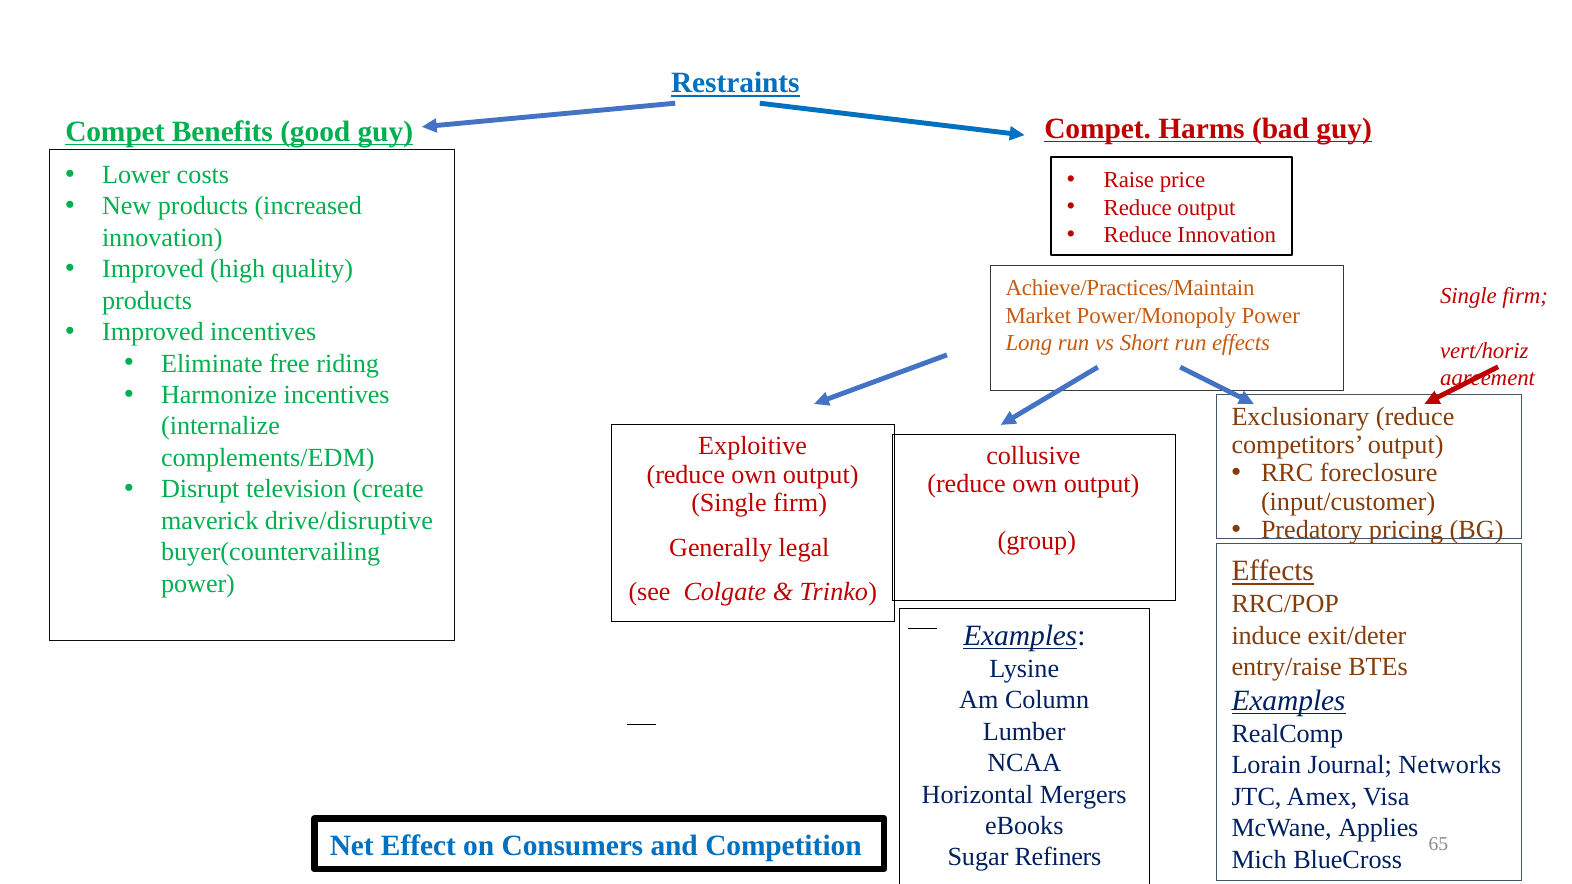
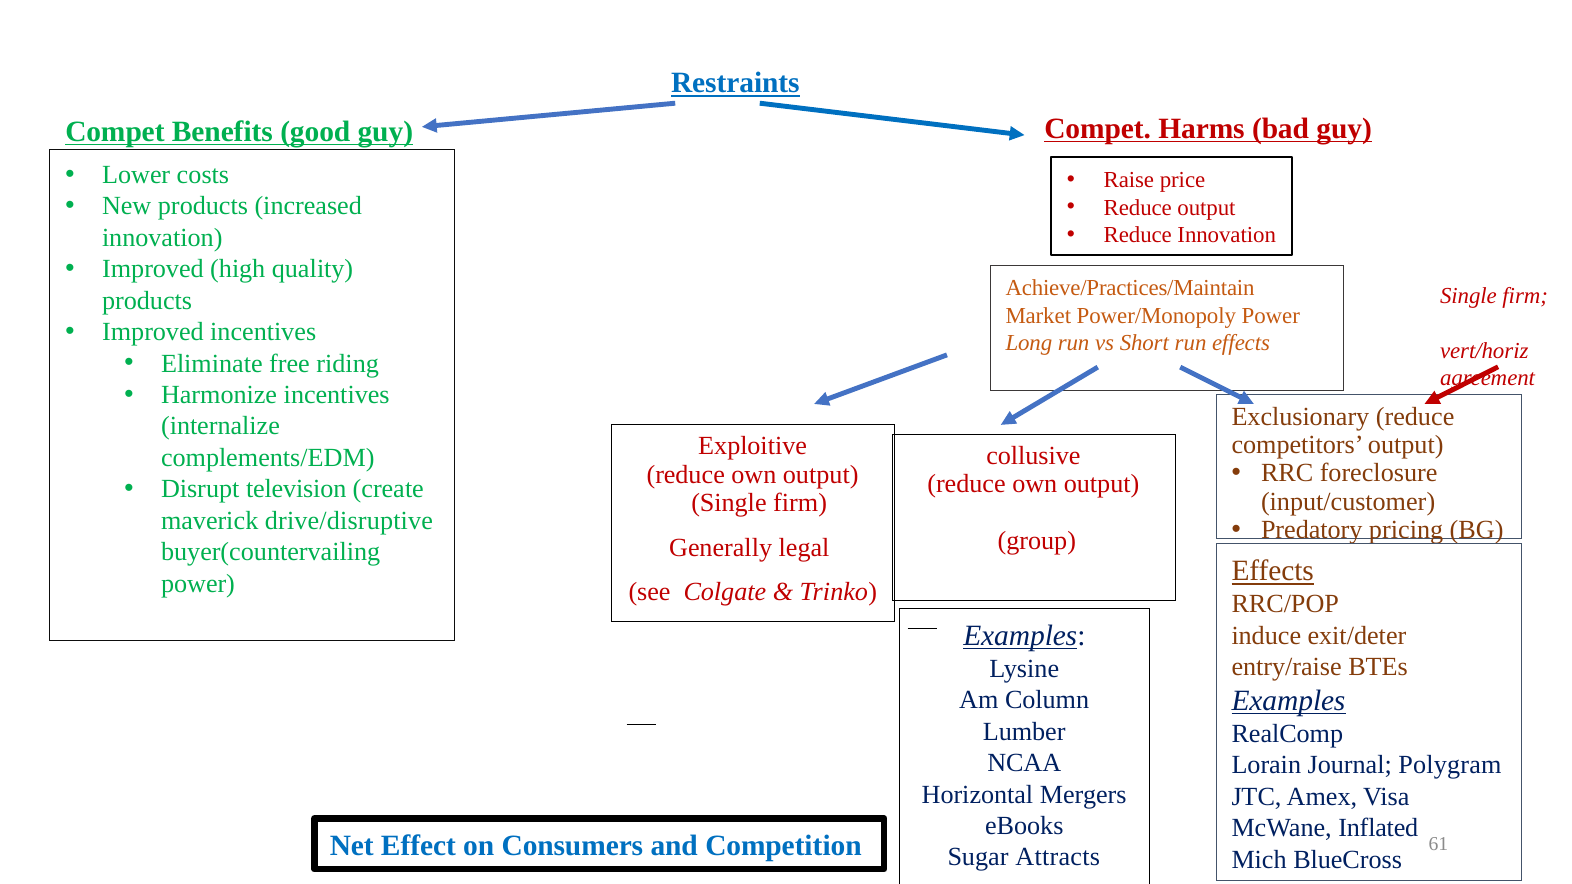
Networks: Networks -> Polygram
Applies: Applies -> Inflated
65: 65 -> 61
Refiners: Refiners -> Attracts
